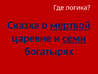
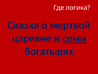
мертвой underline: present -> none
